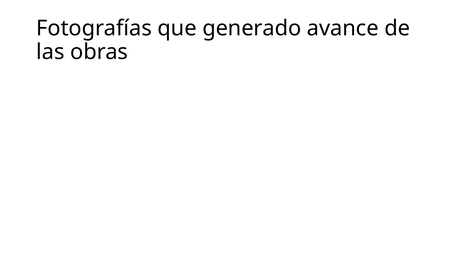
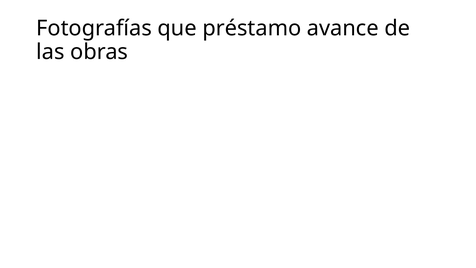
generado: generado -> préstamo
